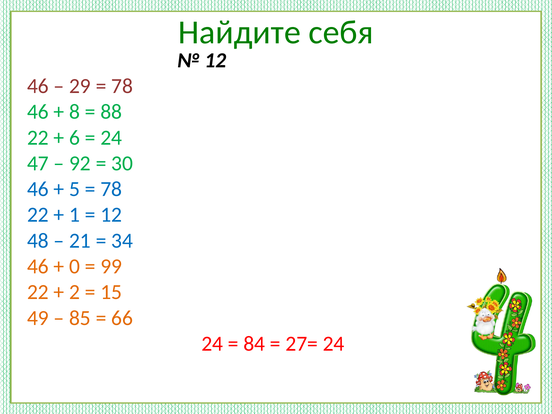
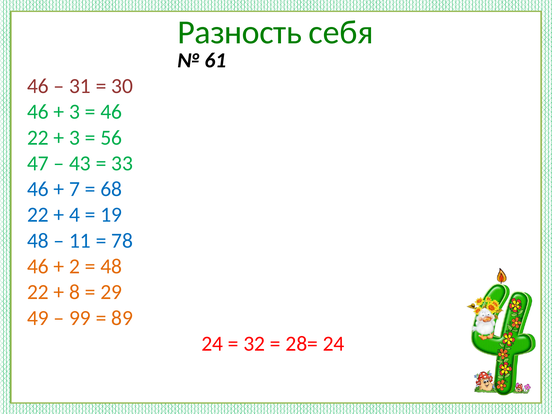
Найдите: Найдите -> Разность
12 at (215, 60): 12 -> 61
29: 29 -> 31
78 at (122, 86): 78 -> 30
8 at (75, 112): 8 -> 3
88 at (111, 112): 88 -> 46
6 at (75, 138): 6 -> 3
24 at (111, 138): 24 -> 56
92: 92 -> 43
30: 30 -> 33
5: 5 -> 7
78 at (111, 189): 78 -> 68
1: 1 -> 4
12 at (111, 215): 12 -> 19
21: 21 -> 11
34: 34 -> 78
0: 0 -> 2
99 at (111, 266): 99 -> 48
2: 2 -> 8
15: 15 -> 29
85: 85 -> 99
66: 66 -> 89
84: 84 -> 32
27=: 27= -> 28=
